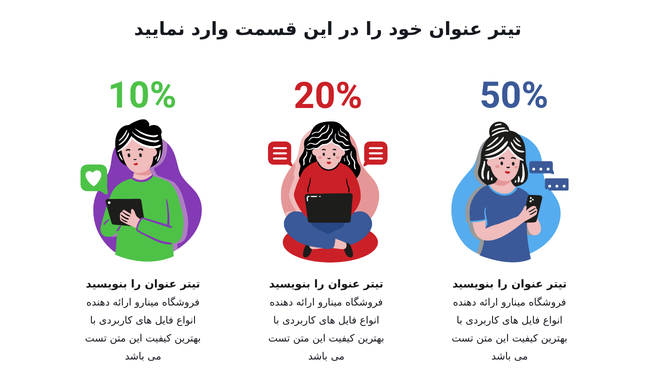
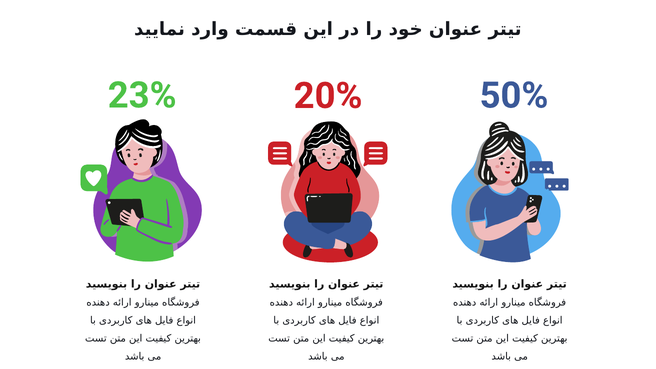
10%: 10% -> 23%
